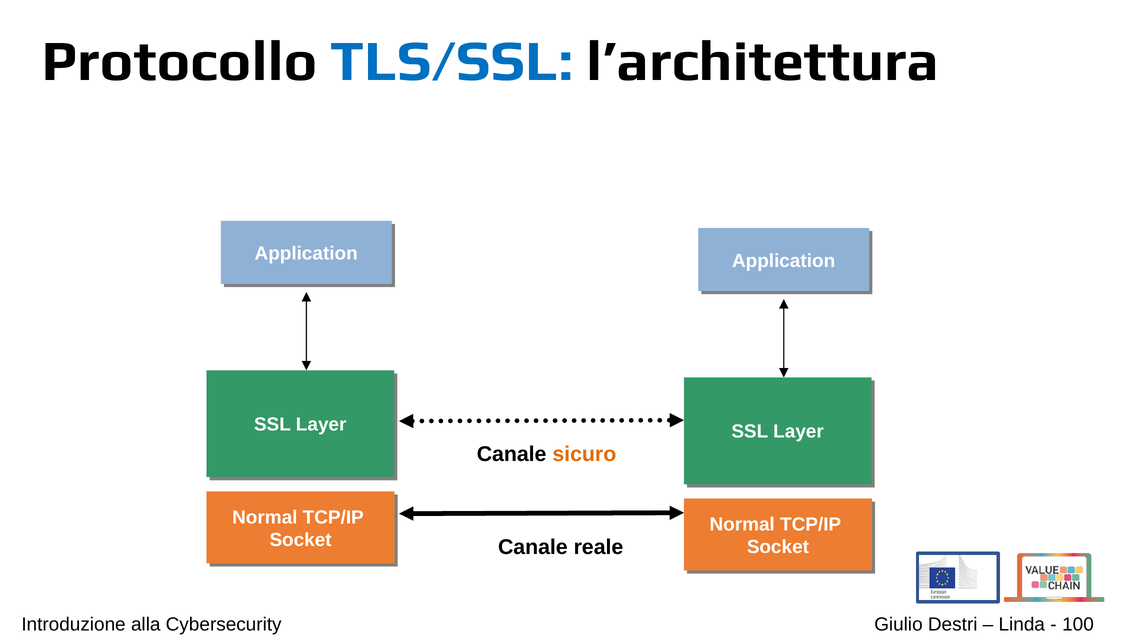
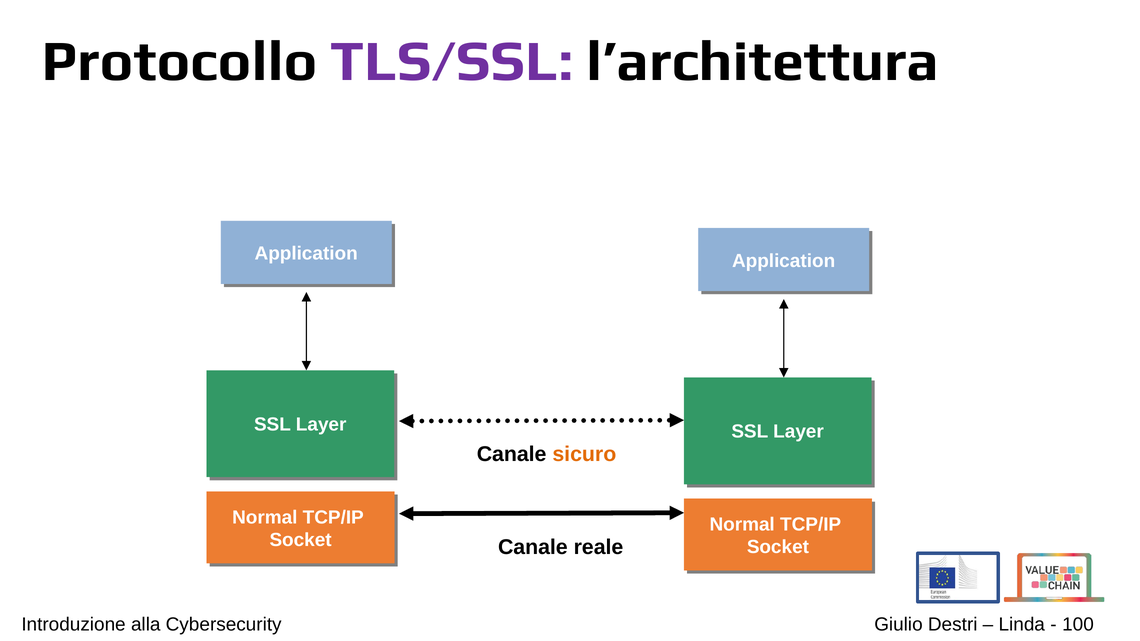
TLS/SSL colour: blue -> purple
